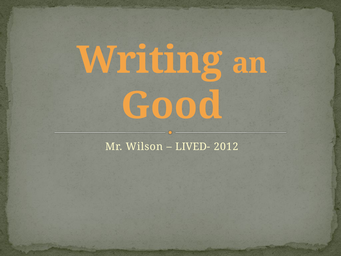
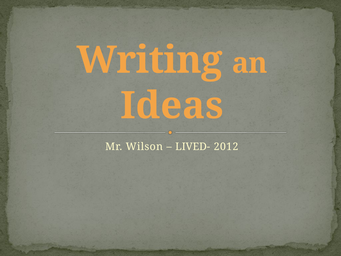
Good: Good -> Ideas
